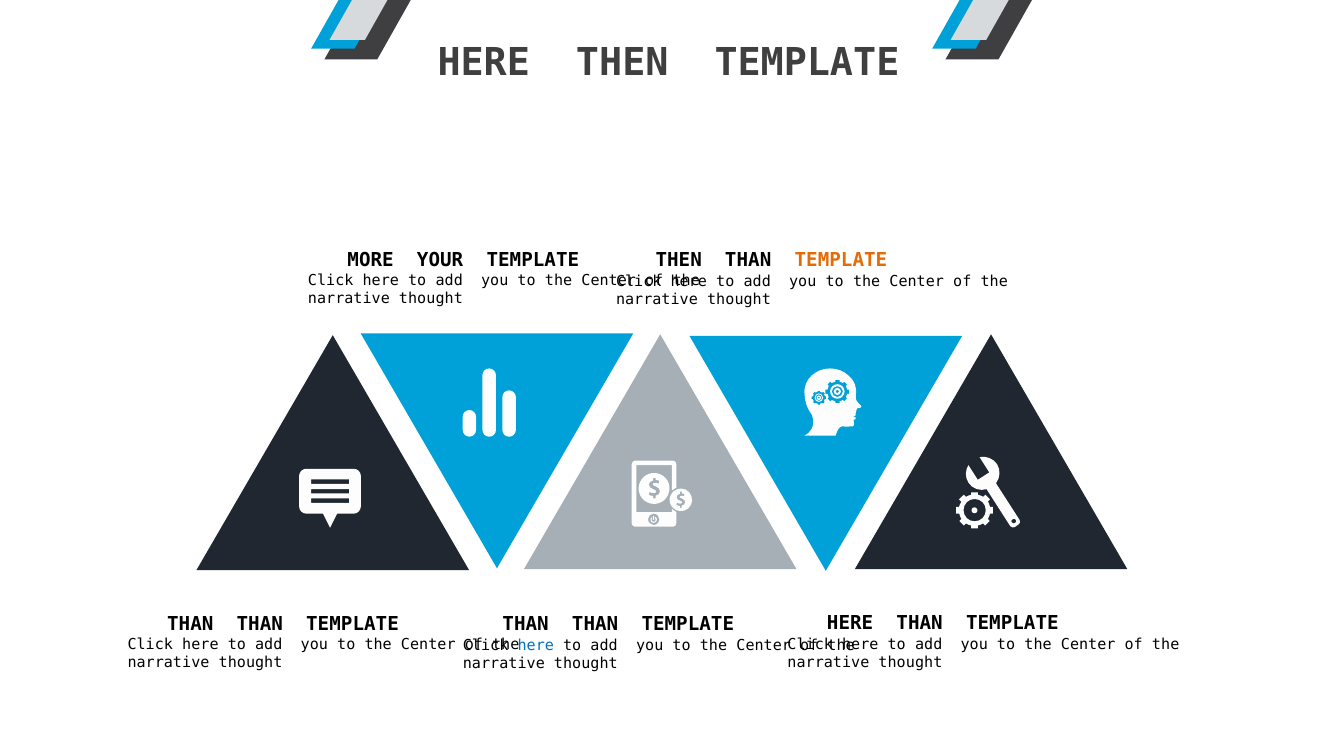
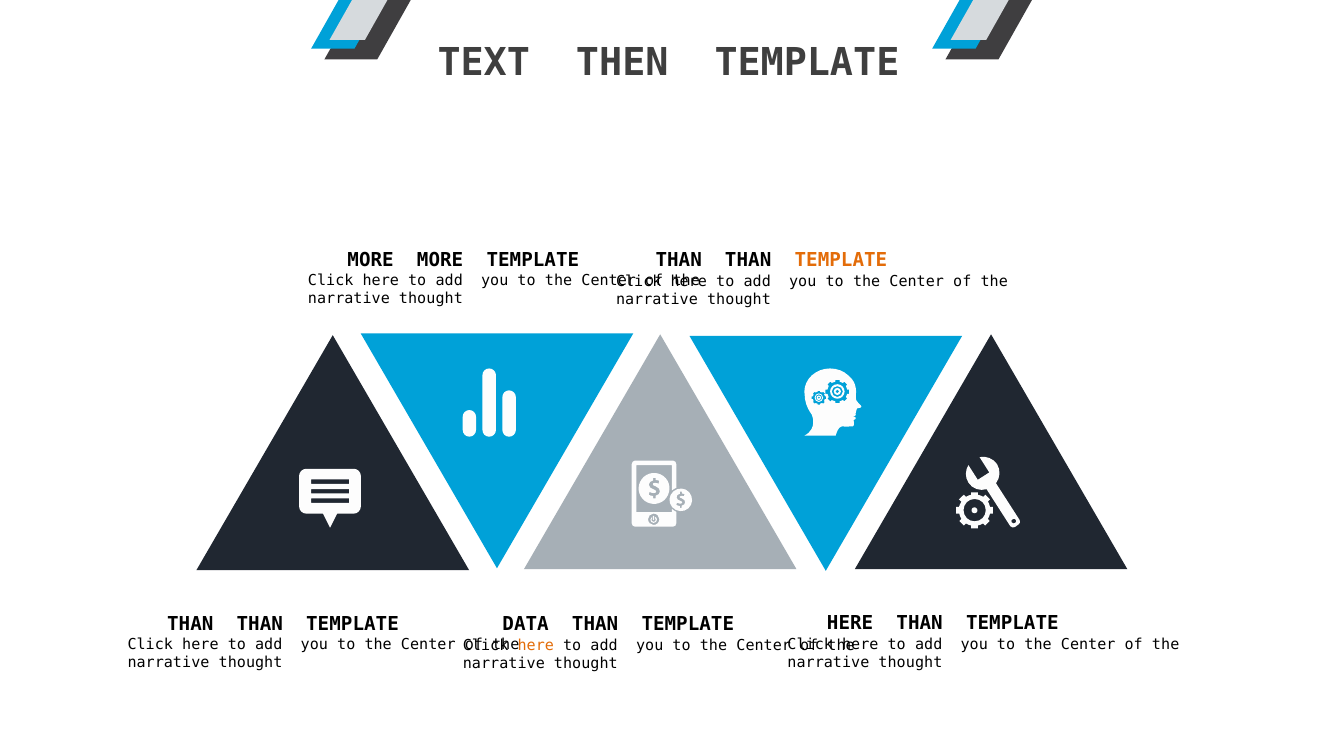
HERE at (484, 63): HERE -> TEXT
MORE YOUR: YOUR -> MORE
THEN at (679, 260): THEN -> THAN
THAN at (526, 625): THAN -> DATA
here at (536, 646) colour: blue -> orange
